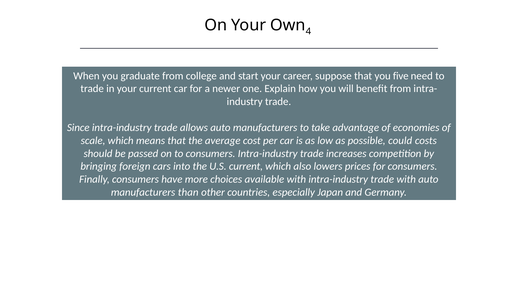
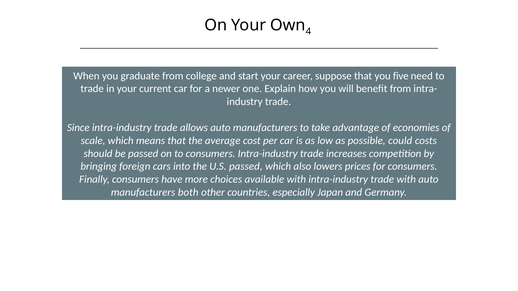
U.S current: current -> passed
than: than -> both
